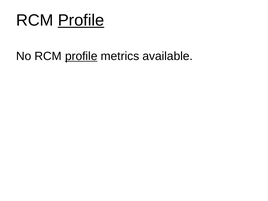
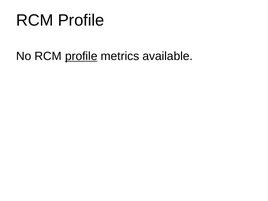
Profile at (81, 20) underline: present -> none
